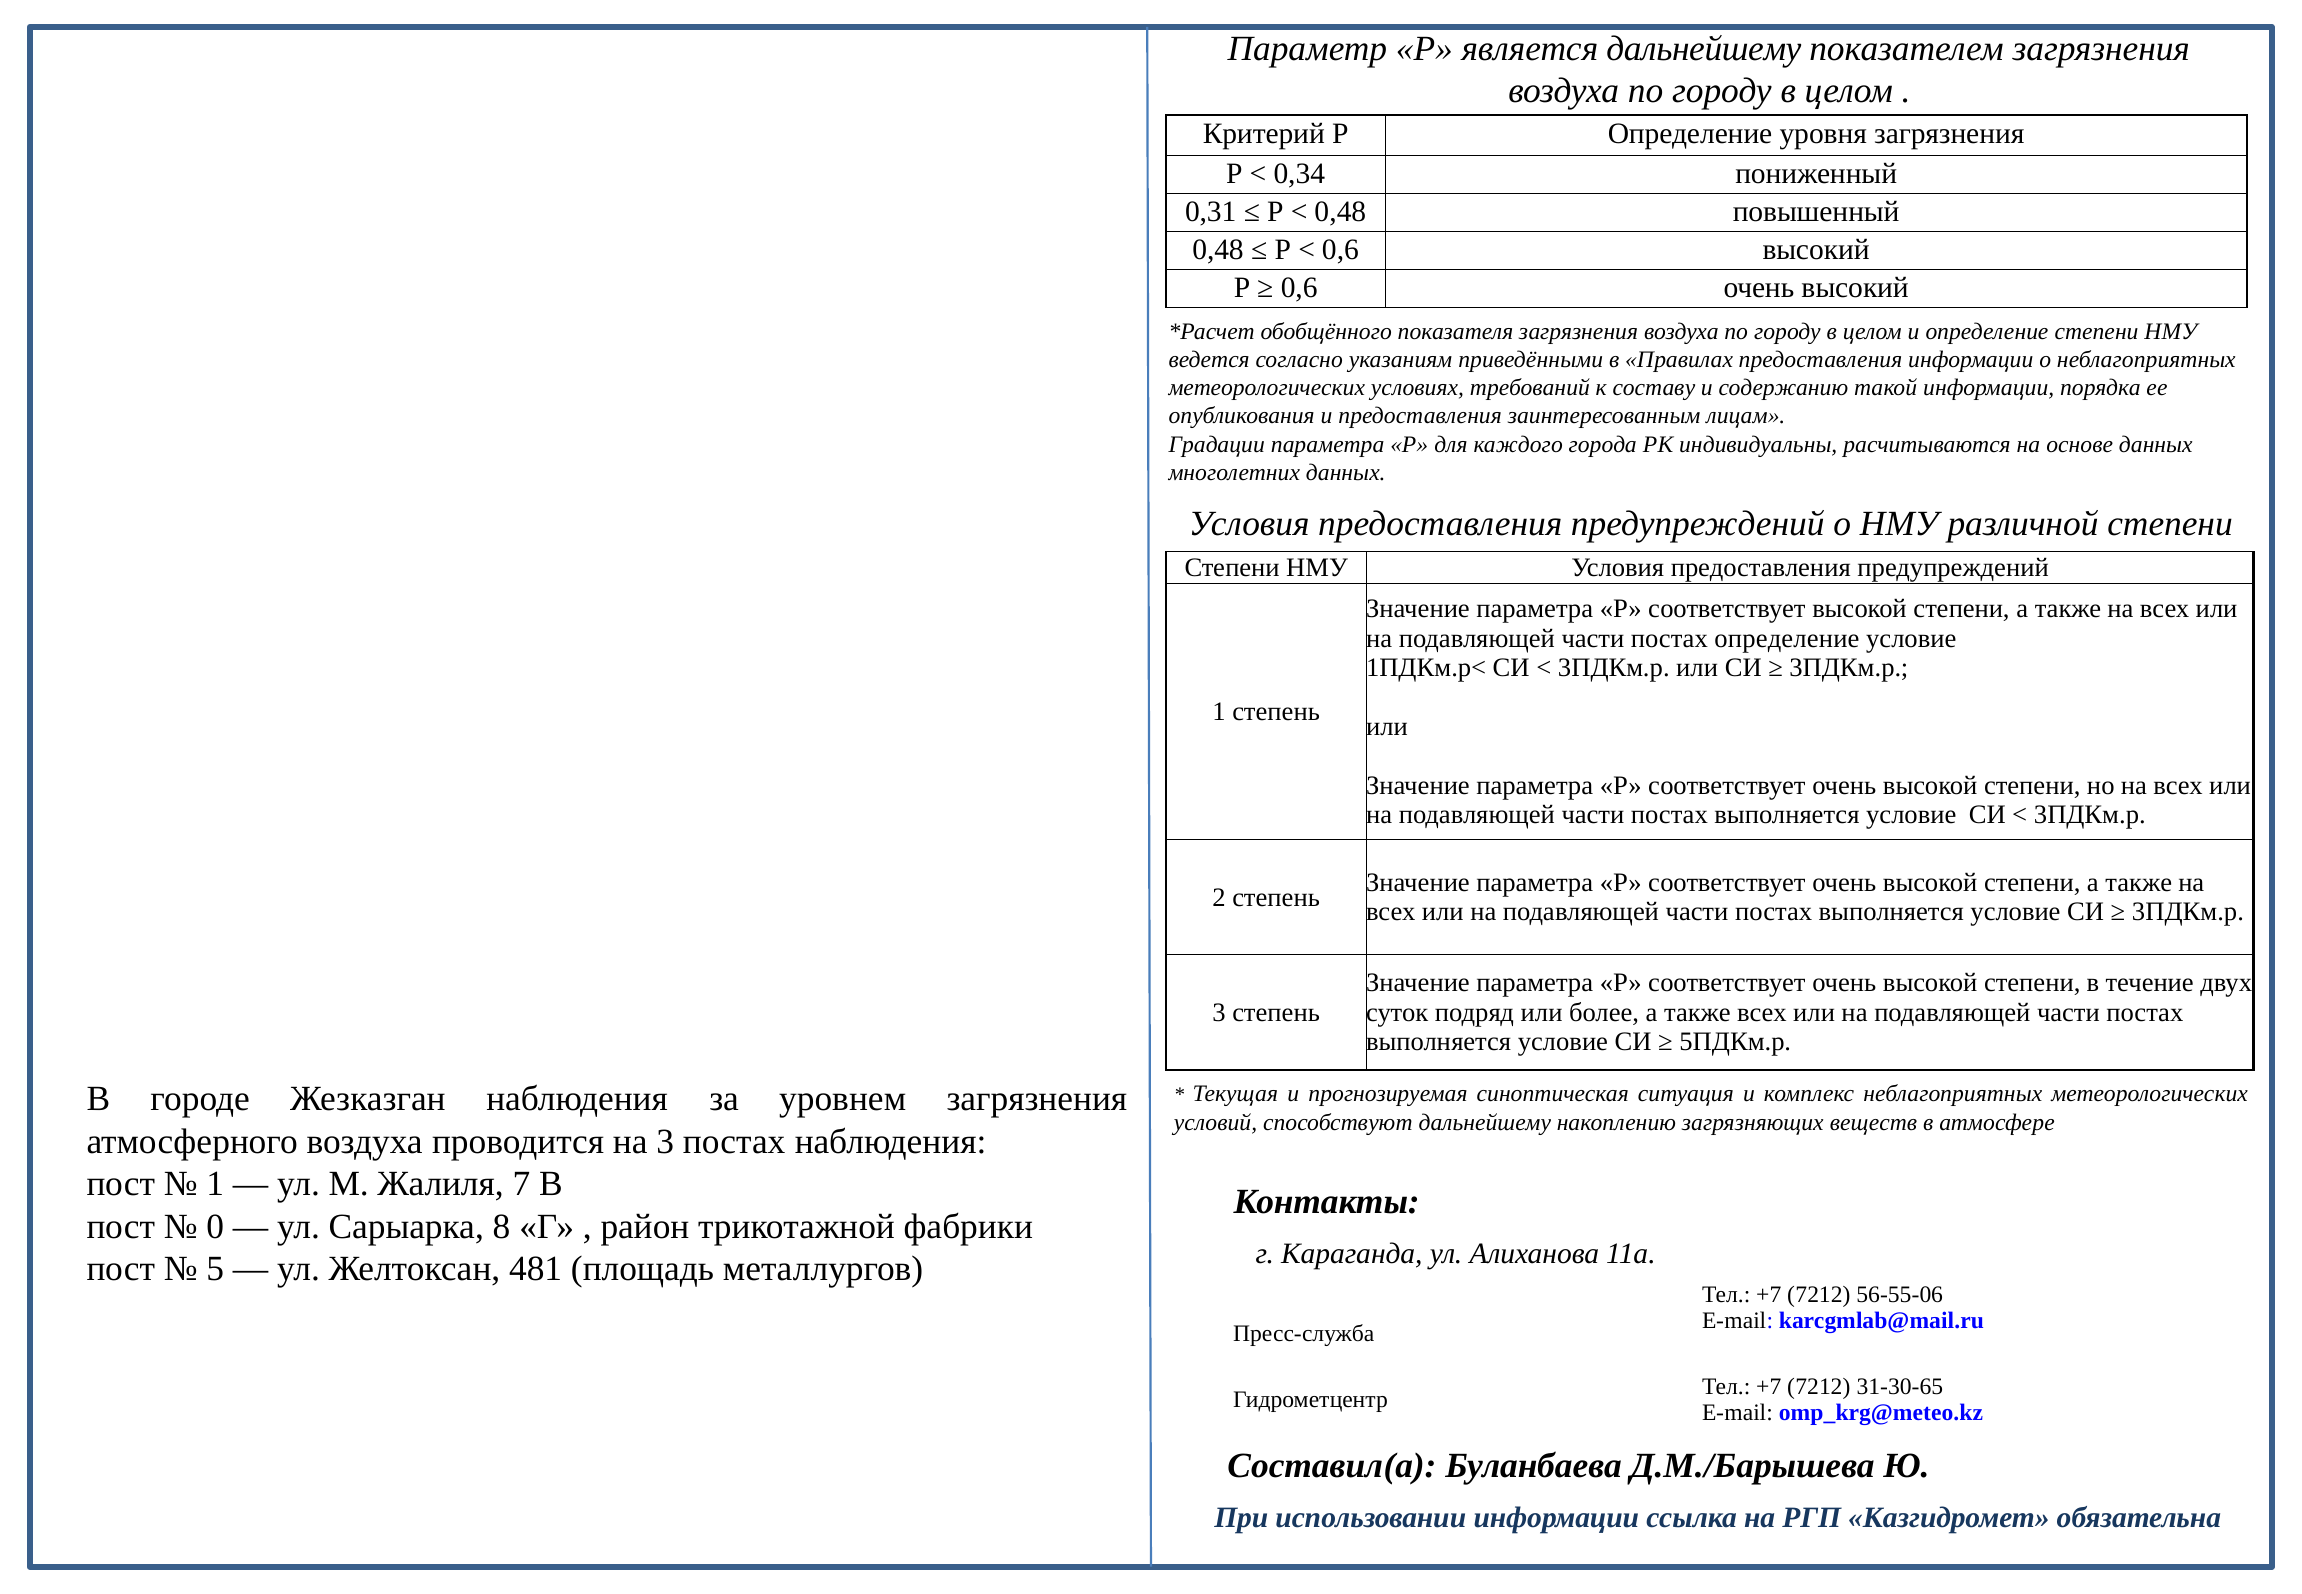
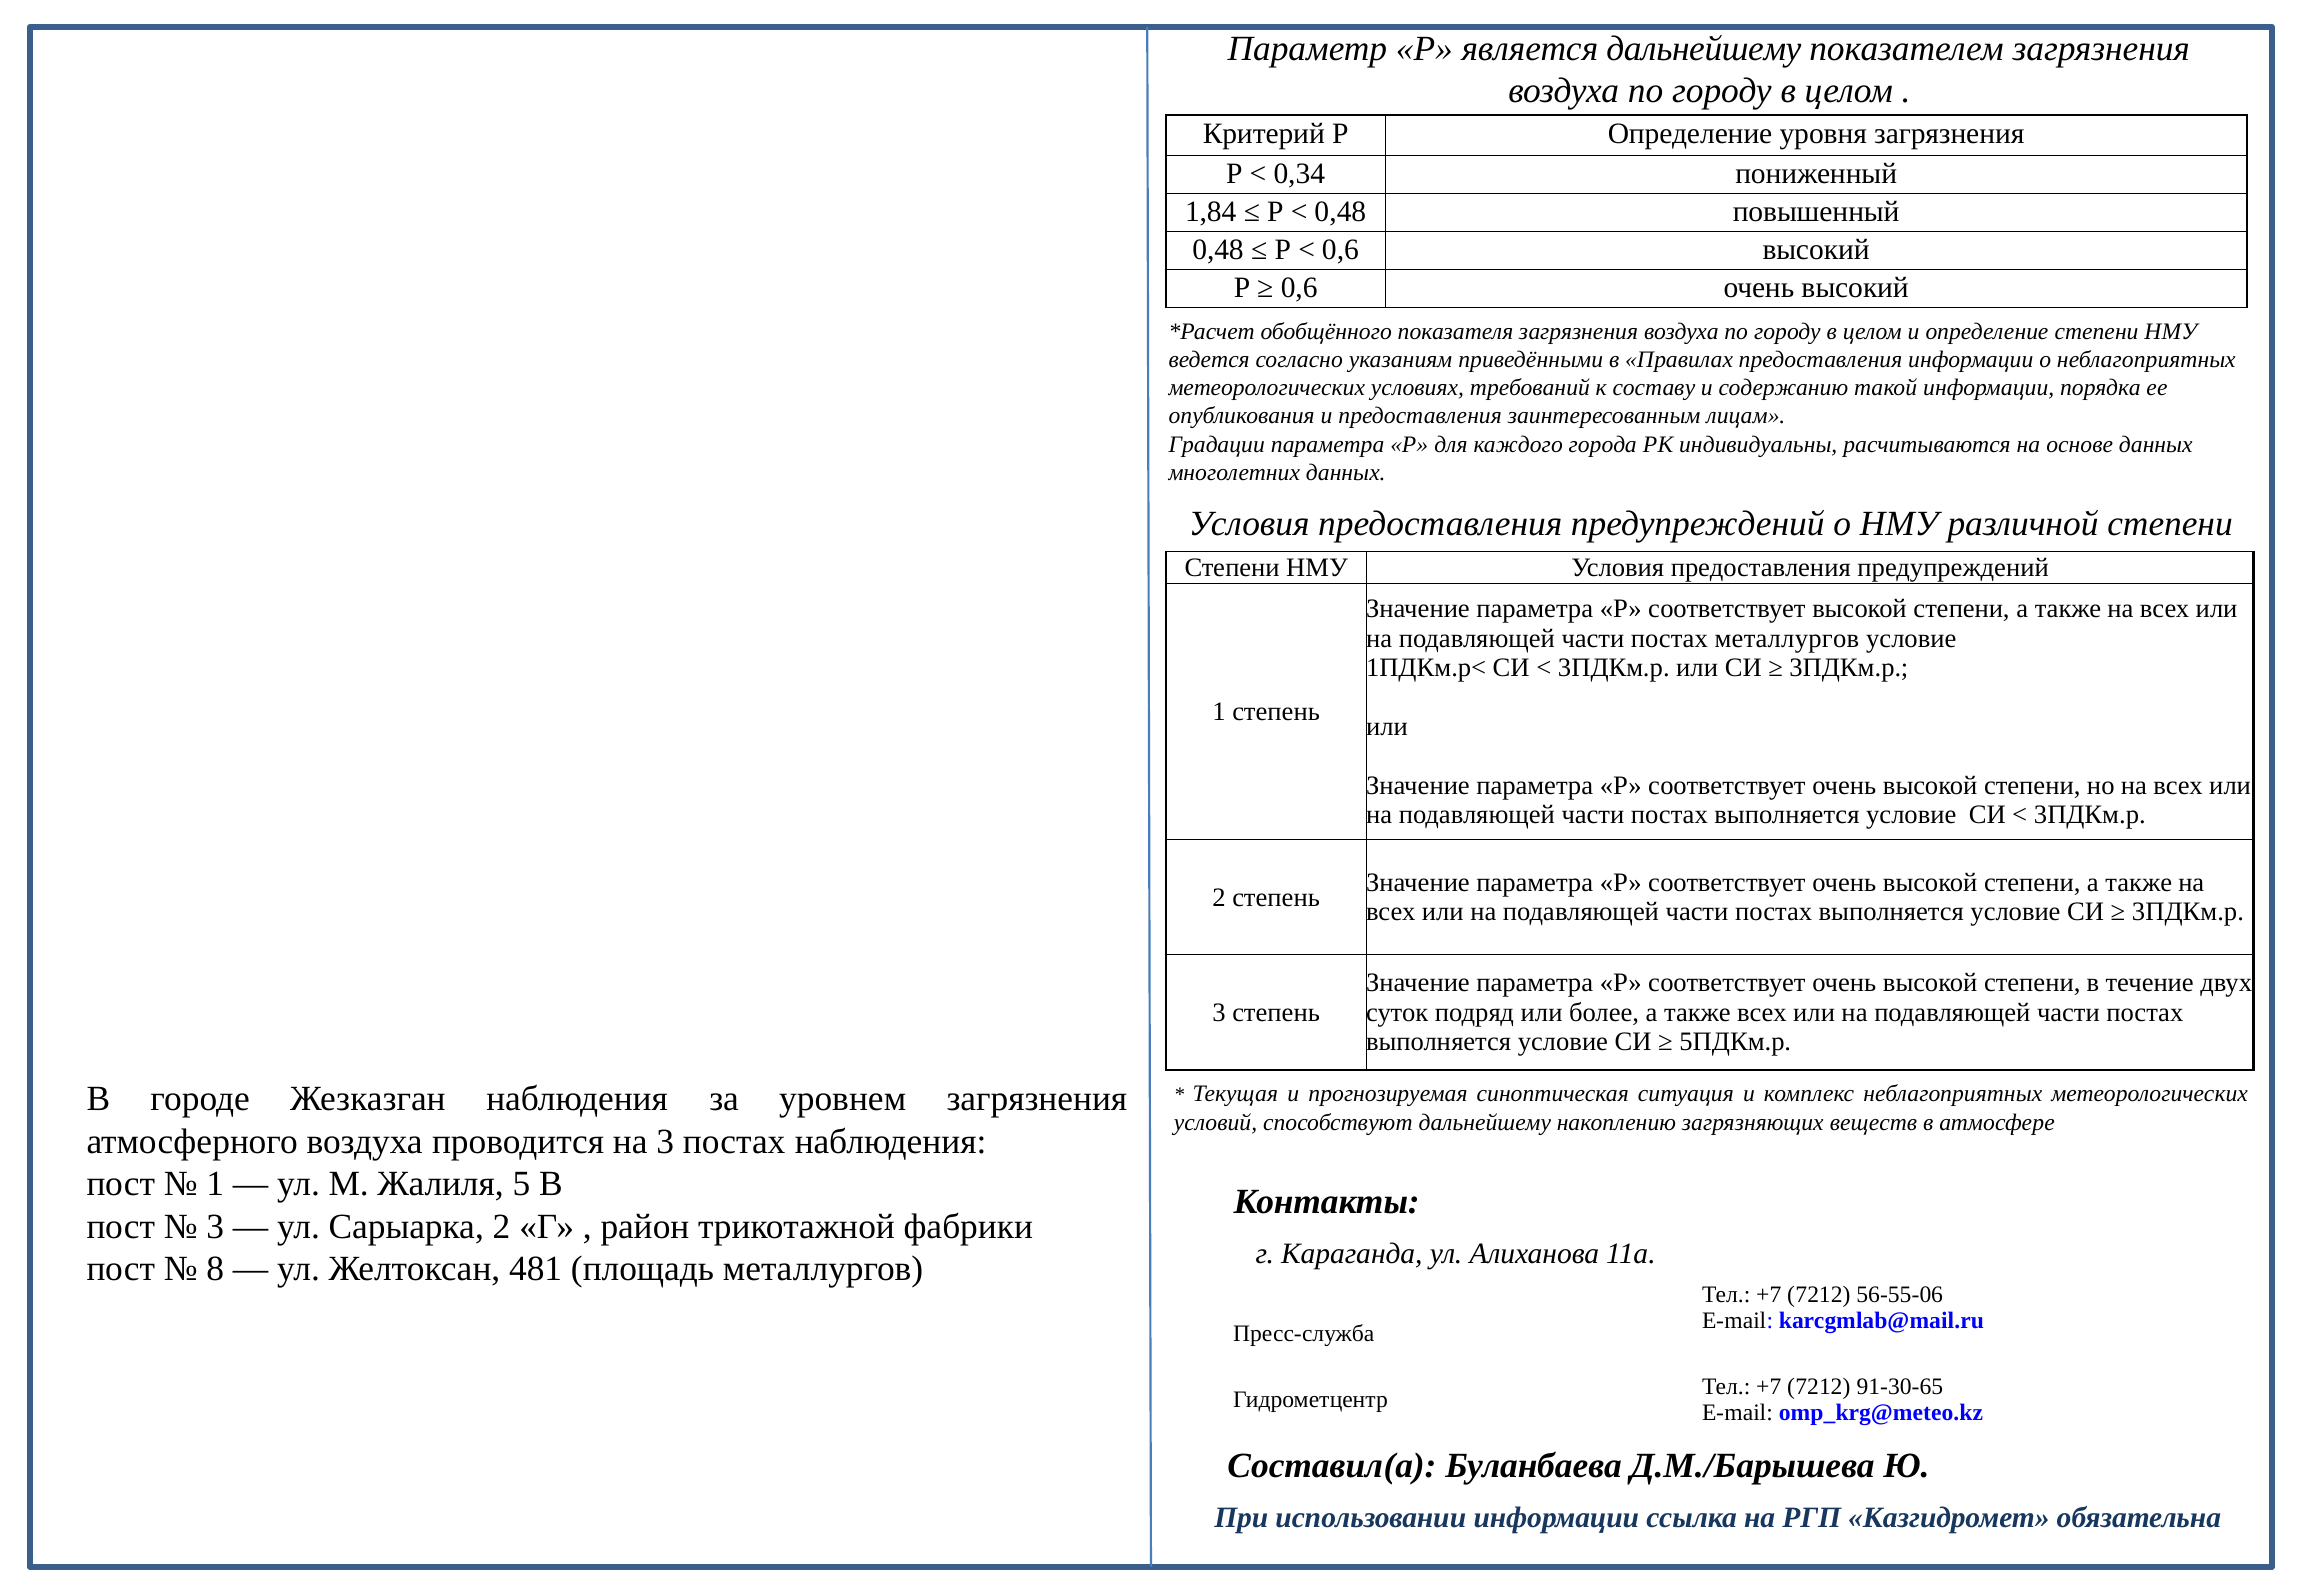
0,31: 0,31 -> 1,84
постах определение: определение -> металлургов
7: 7 -> 5
0 at (215, 1226): 0 -> 3
Сарыарка 8: 8 -> 2
5: 5 -> 8
31-30-65: 31-30-65 -> 91-30-65
